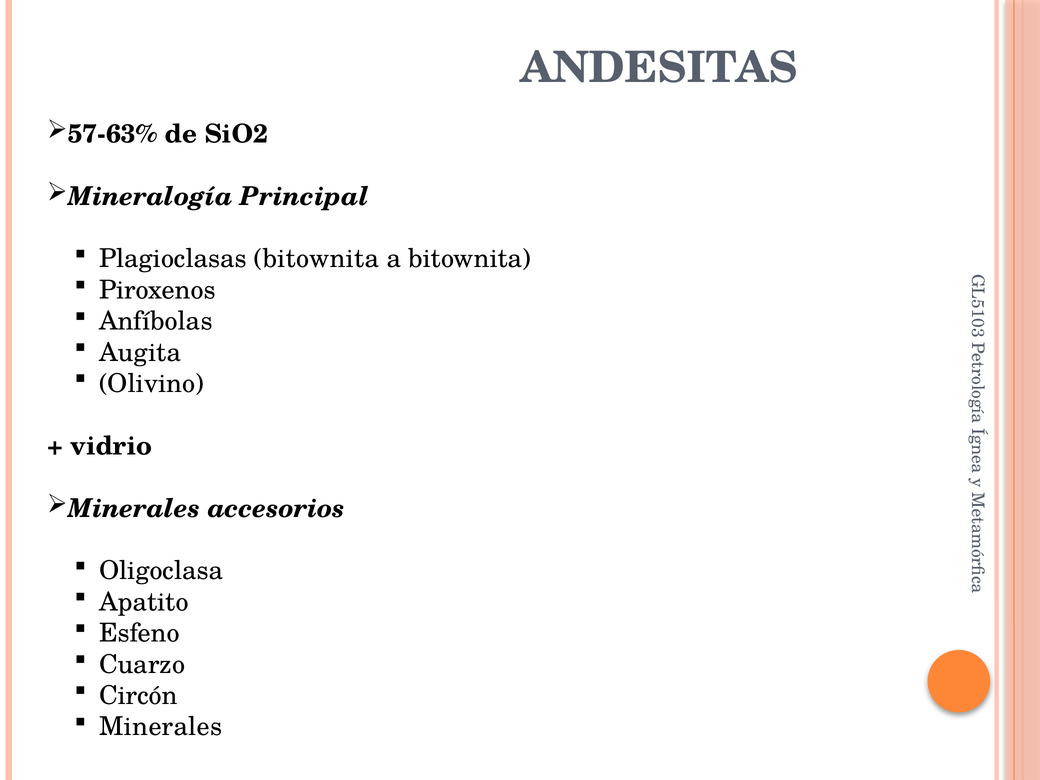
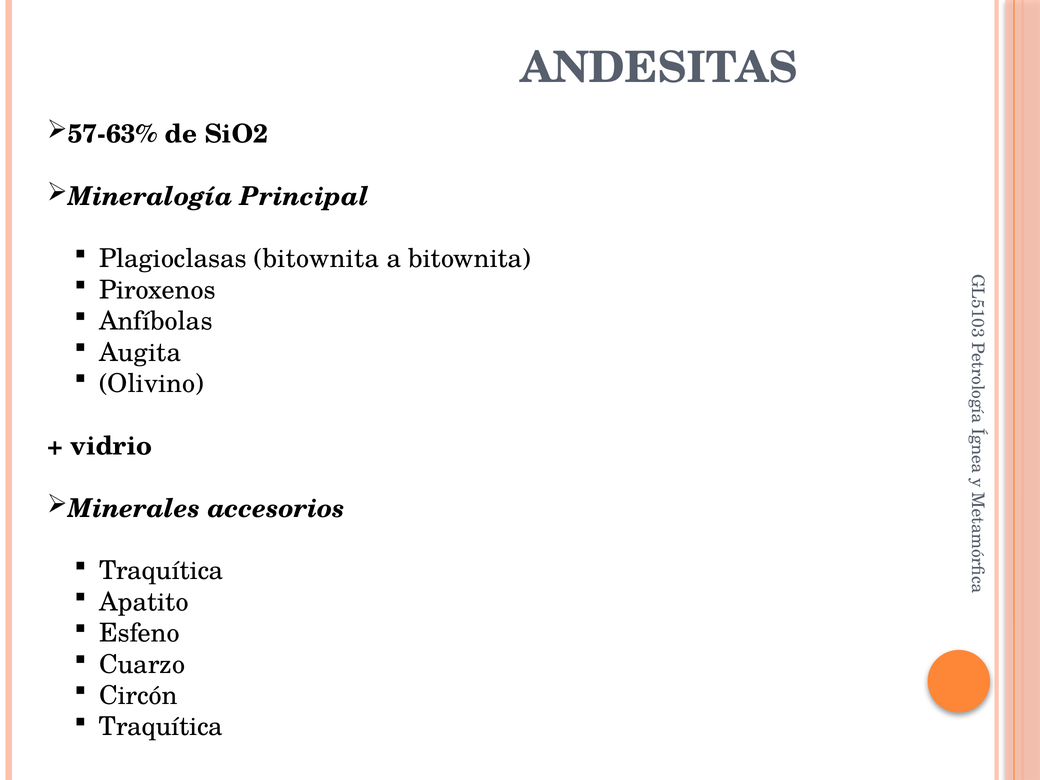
Oligoclasa at (161, 571): Oligoclasa -> Traquítica
Minerales at (161, 727): Minerales -> Traquítica
